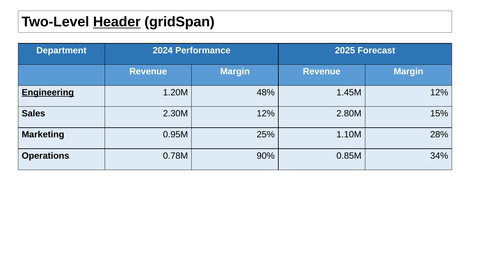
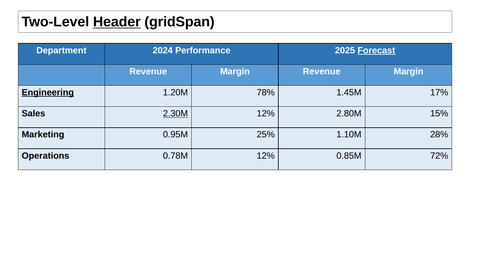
Forecast underline: none -> present
48%: 48% -> 78%
1.45M 12%: 12% -> 17%
2.30M underline: none -> present
0.78M 90%: 90% -> 12%
34%: 34% -> 72%
